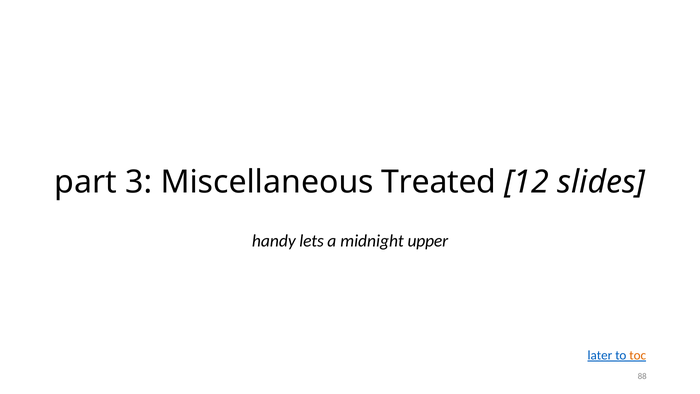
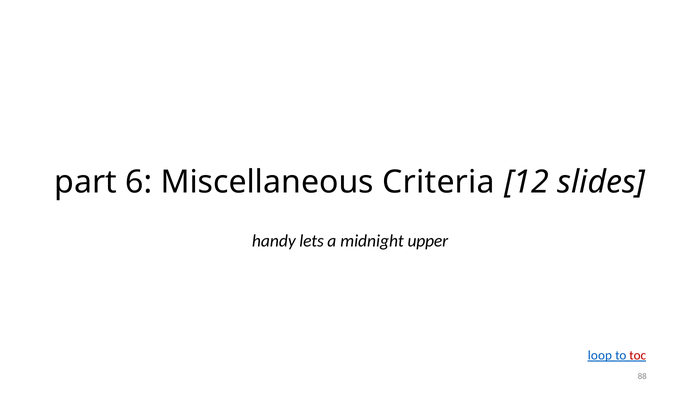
3: 3 -> 6
Treated: Treated -> Criteria
later: later -> loop
toc colour: orange -> red
